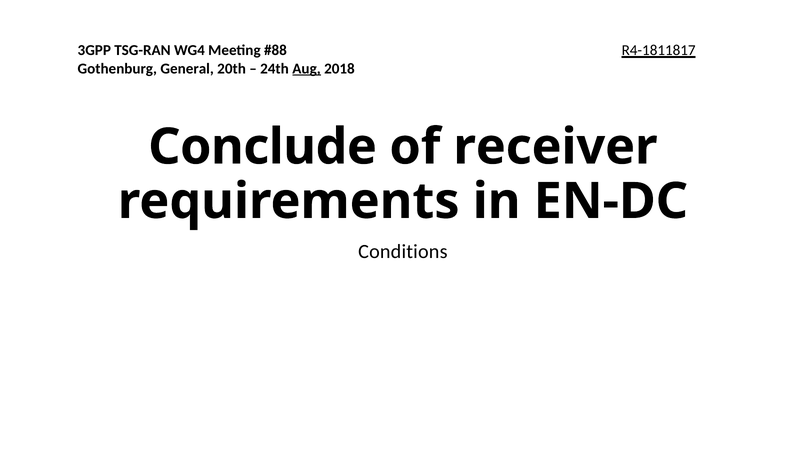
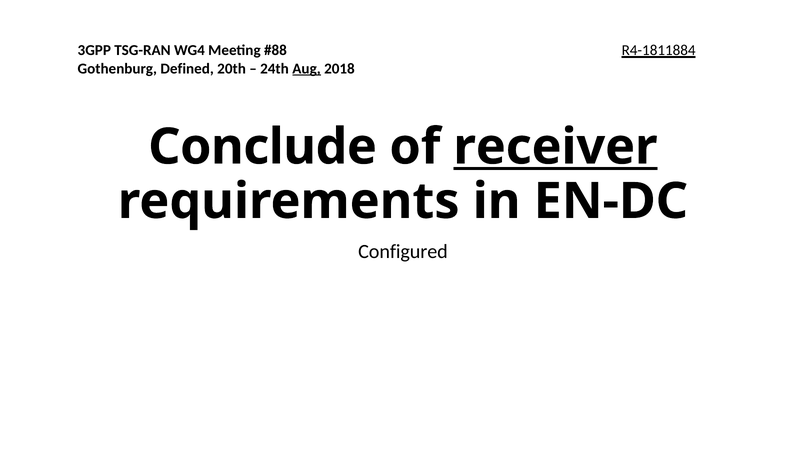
R4-1811817: R4-1811817 -> R4-1811884
General: General -> Defined
receiver underline: none -> present
Conditions: Conditions -> Configured
